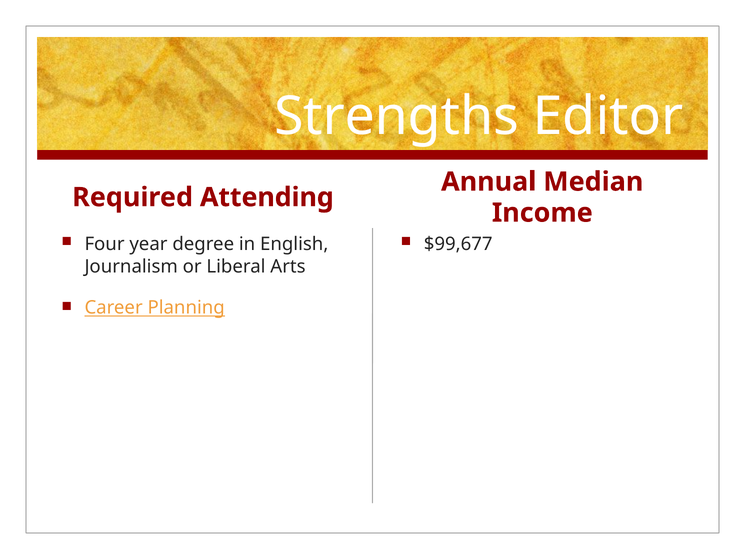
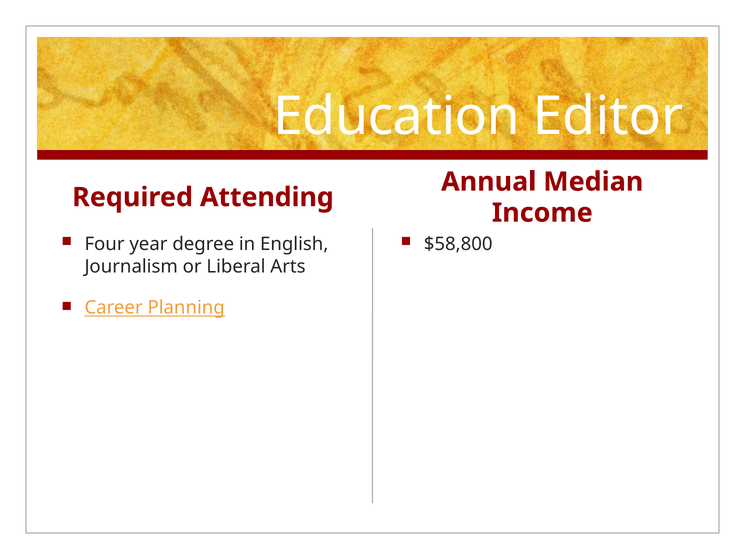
Strengths: Strengths -> Education
$99,677: $99,677 -> $58,800
